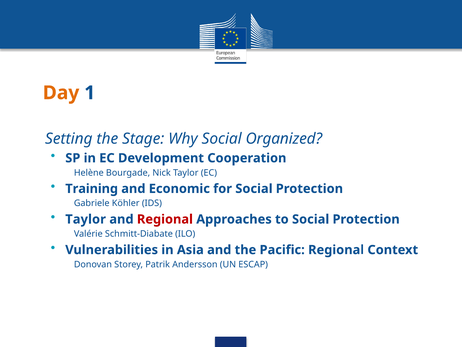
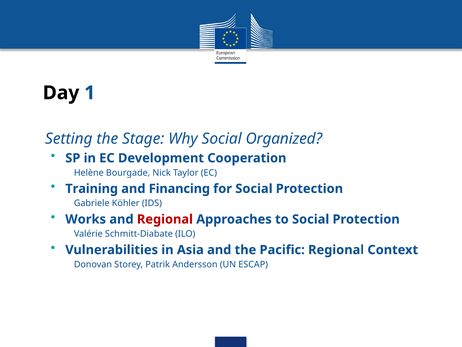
Day colour: orange -> black
Economic: Economic -> Financing
Taylor at (86, 219): Taylor -> Works
